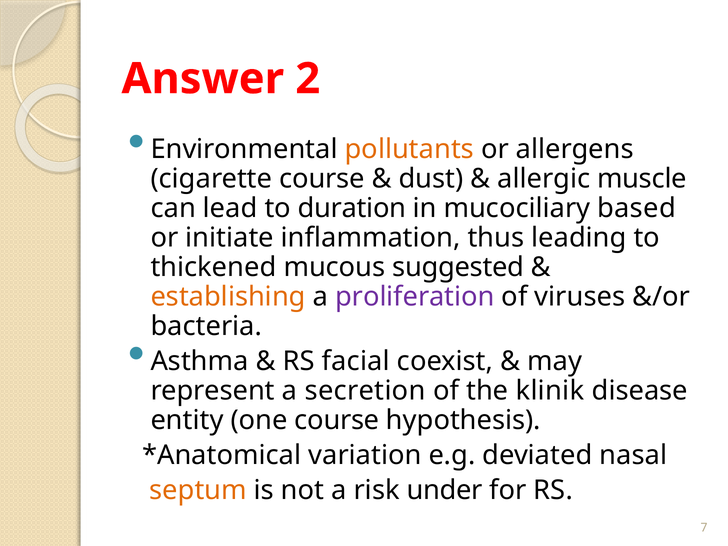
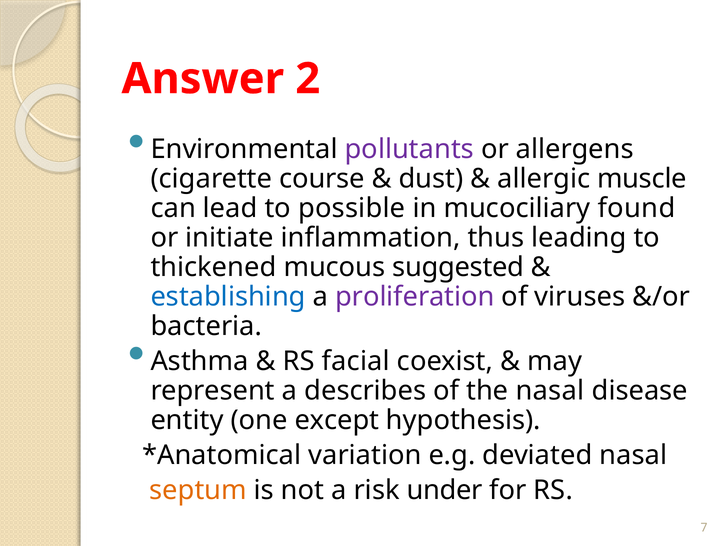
pollutants colour: orange -> purple
duration: duration -> possible
based: based -> found
establishing colour: orange -> blue
secretion: secretion -> describes
the klinik: klinik -> nasal
one course: course -> except
